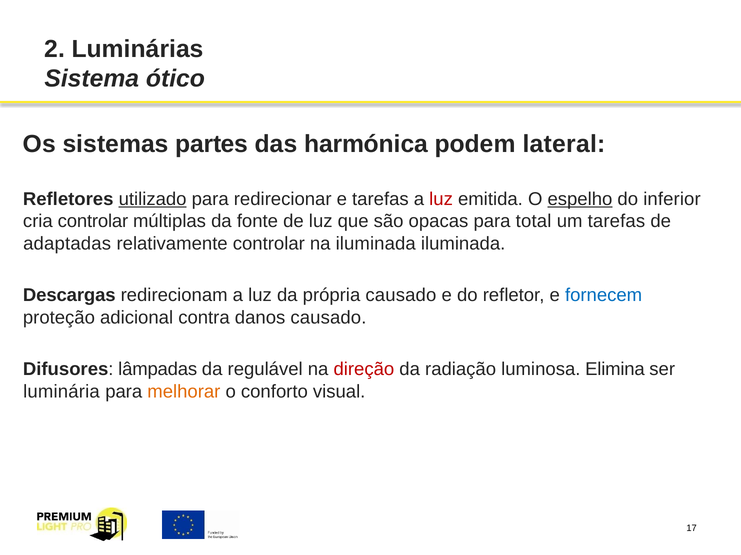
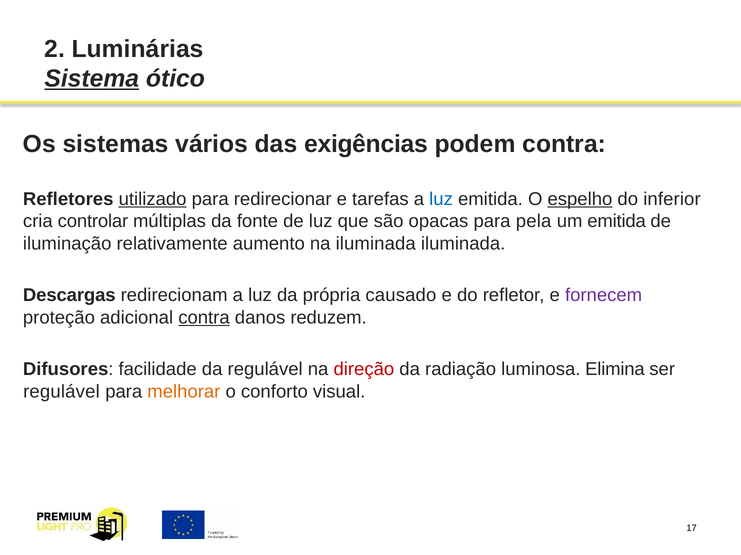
Sistema underline: none -> present
partes: partes -> vários
harmónica: harmónica -> exigências
podem lateral: lateral -> contra
luz at (441, 199) colour: red -> blue
total: total -> pela
um tarefas: tarefas -> emitida
adaptadas: adaptadas -> iluminação
relativamente controlar: controlar -> aumento
fornecem colour: blue -> purple
contra at (204, 318) underline: none -> present
danos causado: causado -> reduzem
lâmpadas: lâmpadas -> facilidade
luminária at (61, 392): luminária -> regulável
